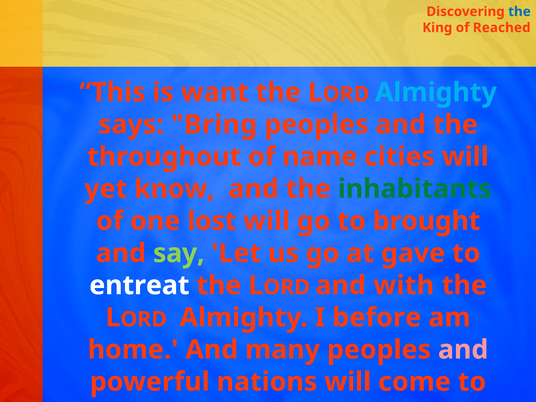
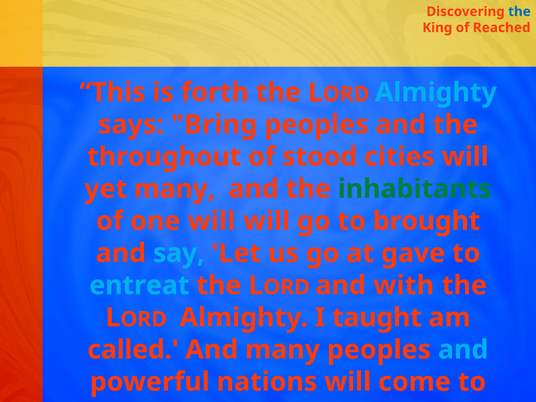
want: want -> forth
name: name -> stood
yet know: know -> many
one lost: lost -> will
say colour: light green -> light blue
entreat at (139, 285) colour: white -> light blue
before: before -> taught
home: home -> called
and at (463, 350) colour: pink -> light blue
